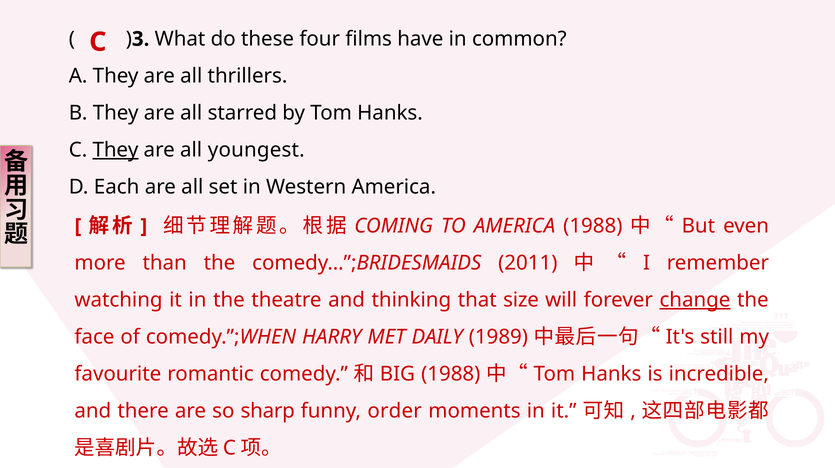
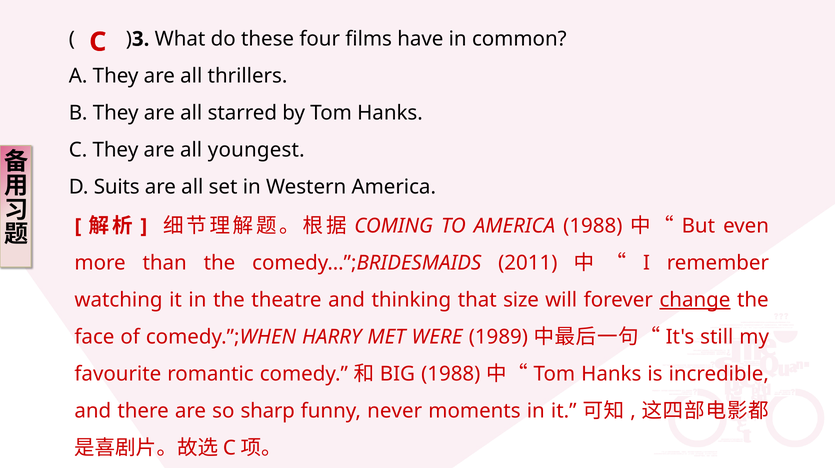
They at (116, 150) underline: present -> none
Each: Each -> Suits
DAILY: DAILY -> WERE
order: order -> never
